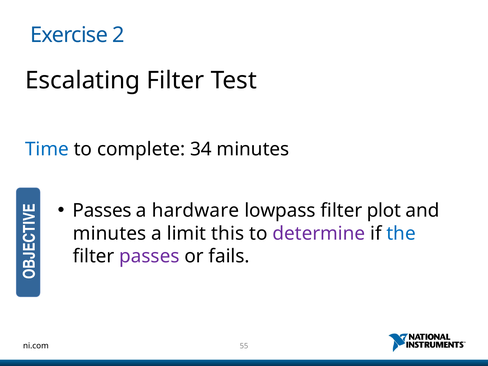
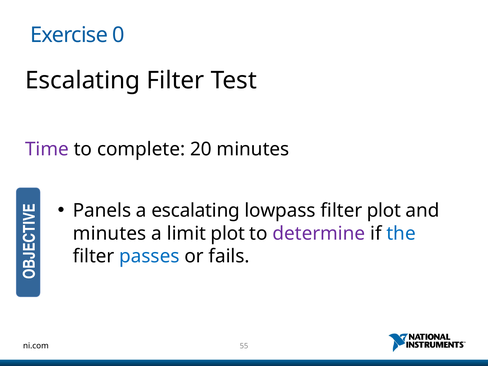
2: 2 -> 0
Time colour: blue -> purple
34: 34 -> 20
Passes at (102, 211): Passes -> Panels
a hardware: hardware -> escalating
limit this: this -> plot
passes at (149, 256) colour: purple -> blue
